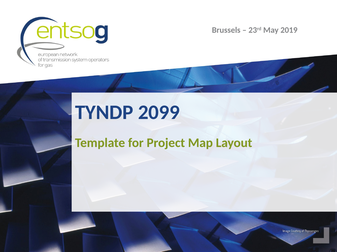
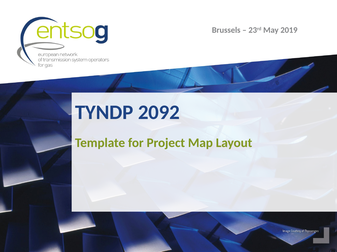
2099: 2099 -> 2092
